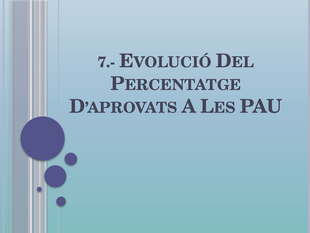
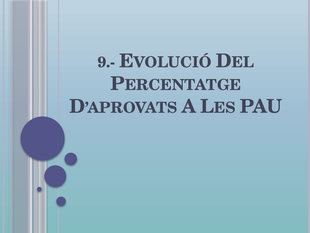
7.-: 7.- -> 9.-
